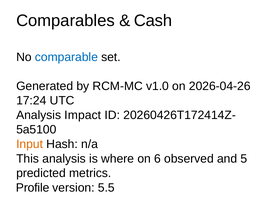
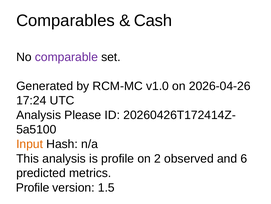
comparable colour: blue -> purple
Impact: Impact -> Please
is where: where -> profile
6: 6 -> 2
5: 5 -> 6
5.5: 5.5 -> 1.5
